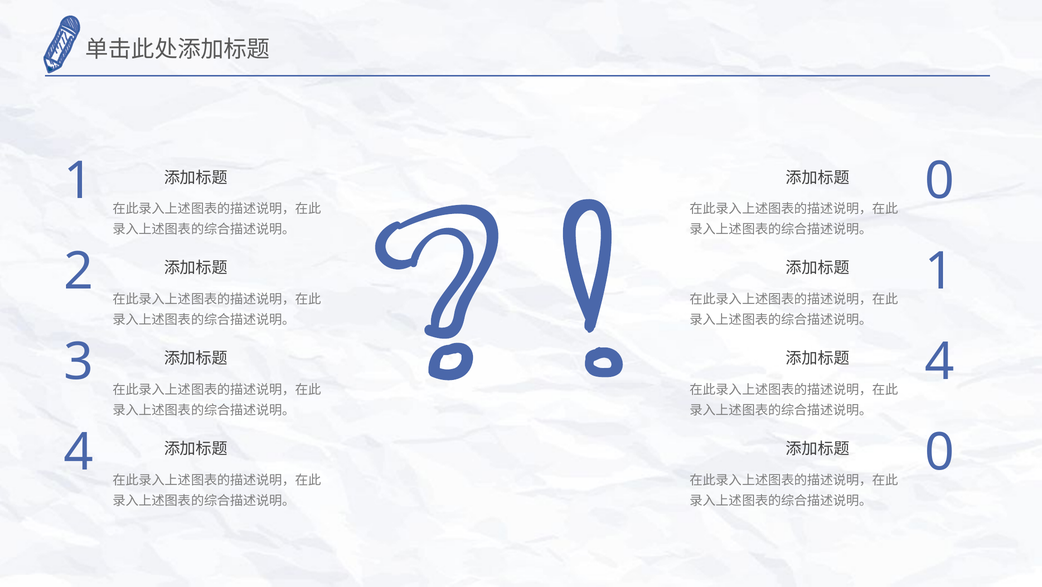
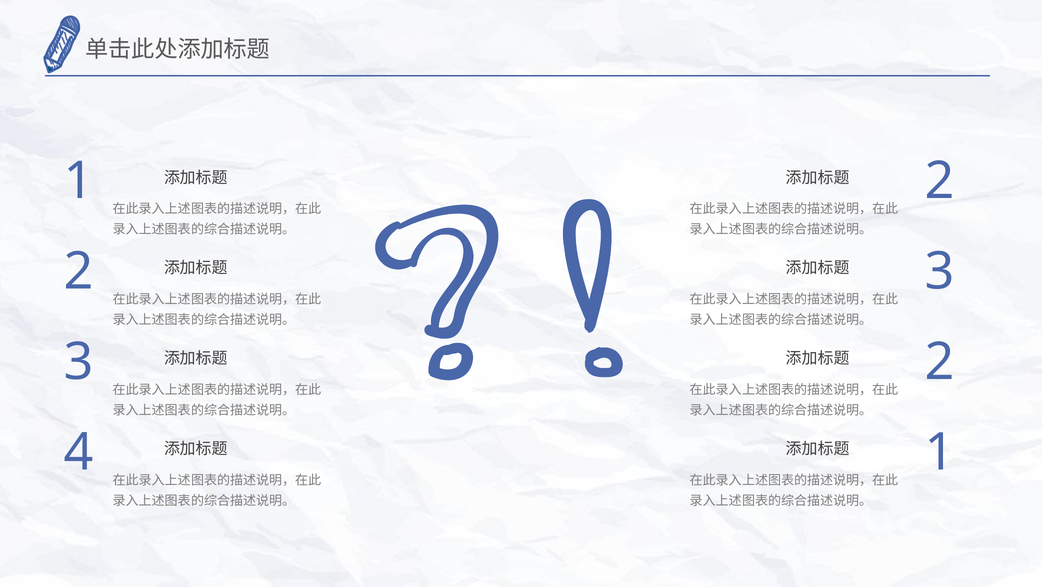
0 at (940, 181): 0 -> 2
1 at (940, 271): 1 -> 3
4 at (940, 361): 4 -> 2
0 at (940, 452): 0 -> 1
